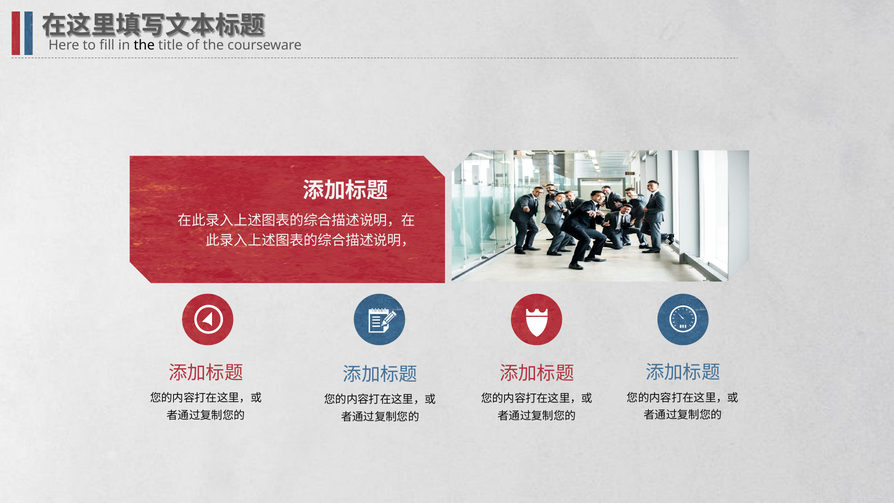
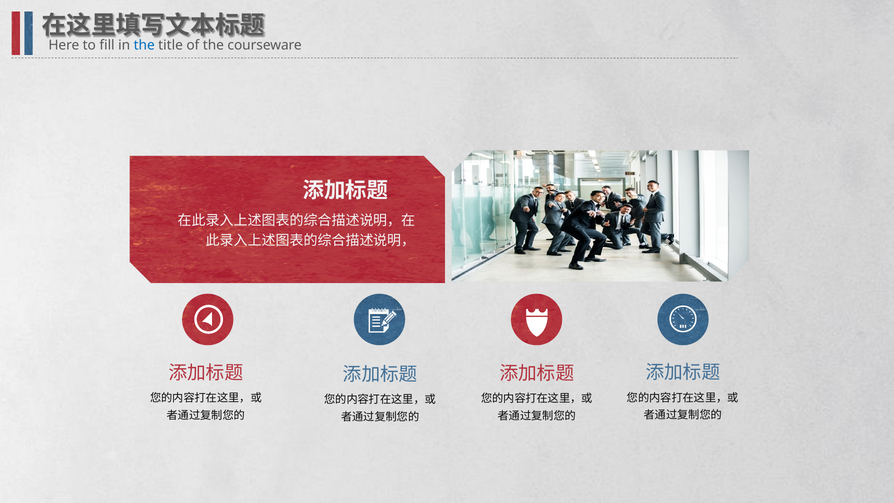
the at (144, 45) colour: black -> blue
